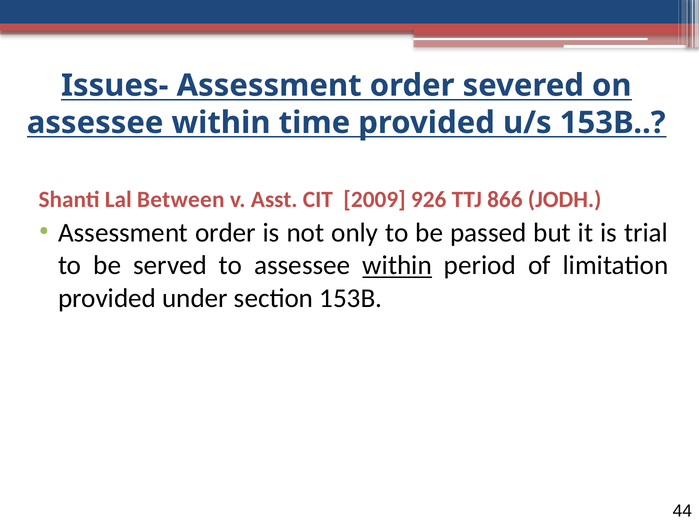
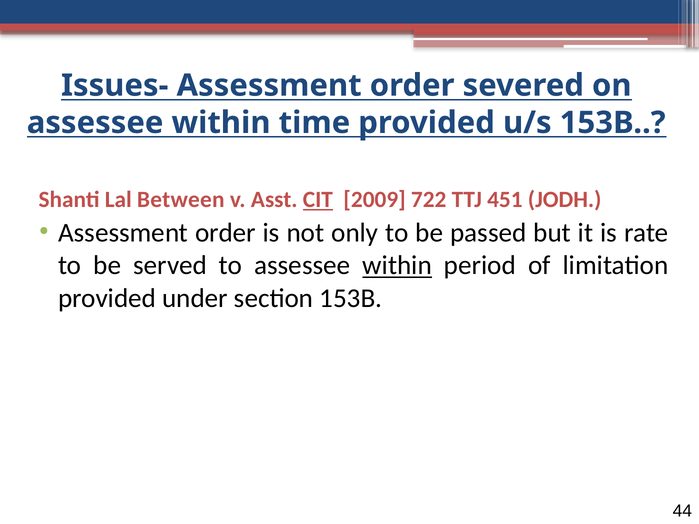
CIT underline: none -> present
926: 926 -> 722
866: 866 -> 451
trial: trial -> rate
